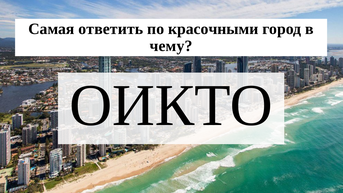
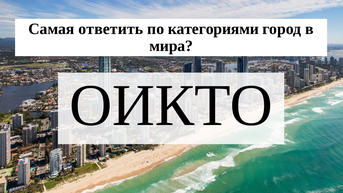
красочными: красочными -> категориями
чему: чему -> мира
